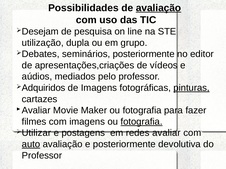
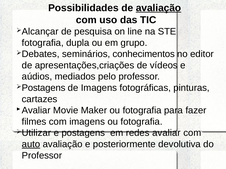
Desejam: Desejam -> Alcançar
utilização at (43, 43): utilização -> fotografia
seminários posteriormente: posteriormente -> conhecimentos
Adquiridos at (44, 88): Adquiridos -> Postagens
pinturas underline: present -> none
fotografia at (142, 122) underline: present -> none
